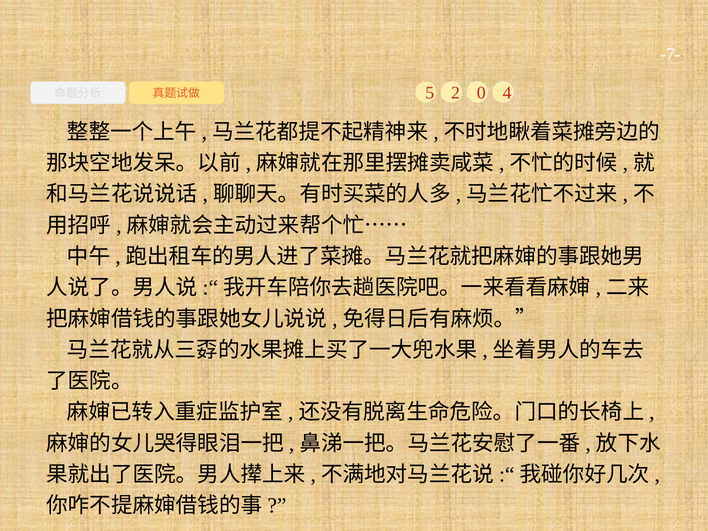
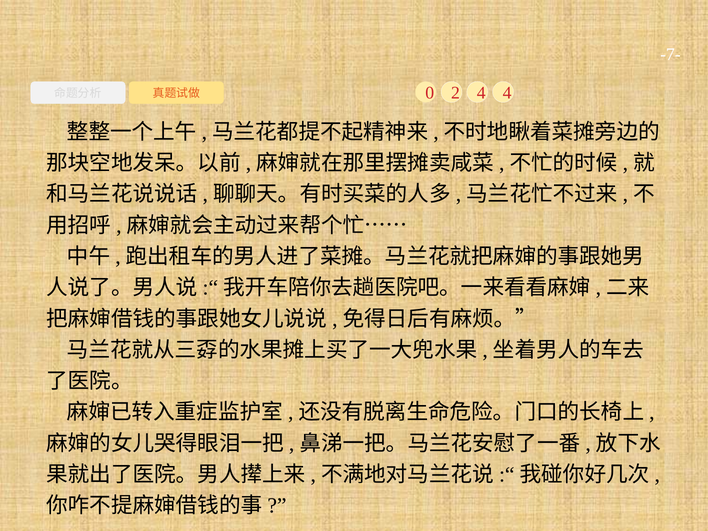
5: 5 -> 0
2 0: 0 -> 4
